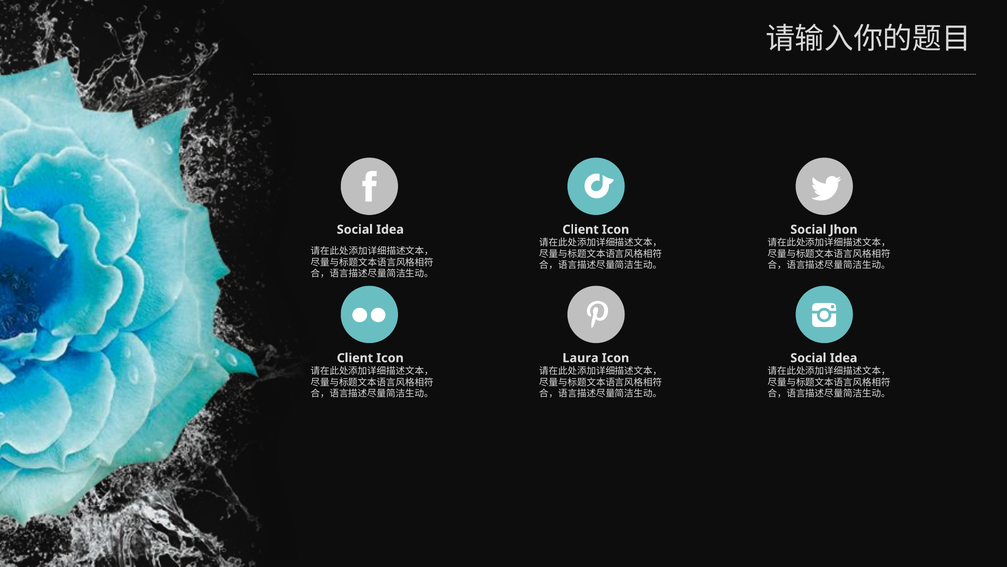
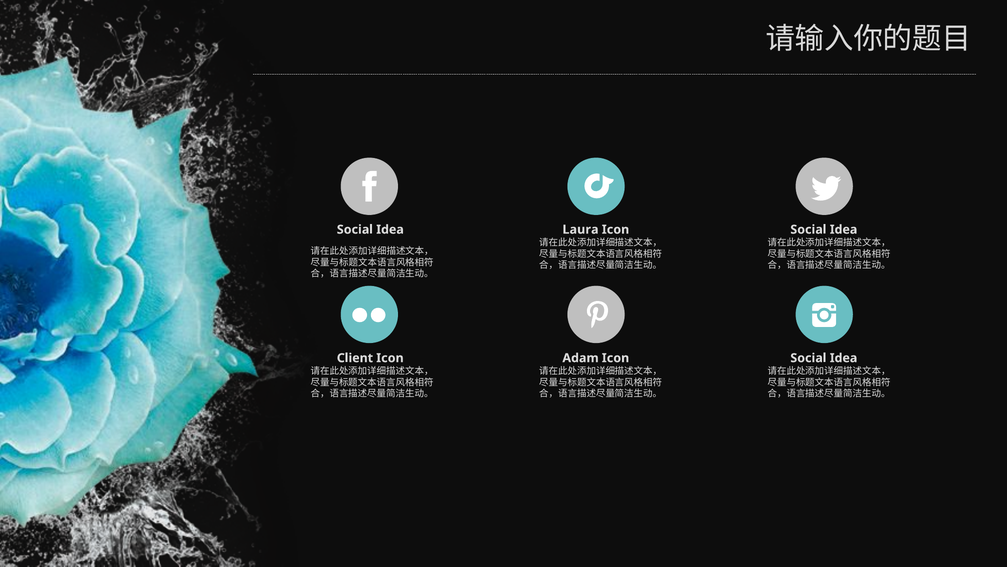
Client at (581, 229): Client -> Laura
Jhon at (844, 229): Jhon -> Idea
Laura: Laura -> Adam
